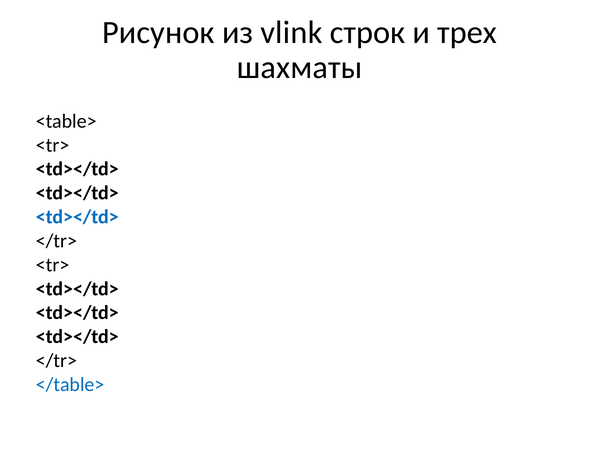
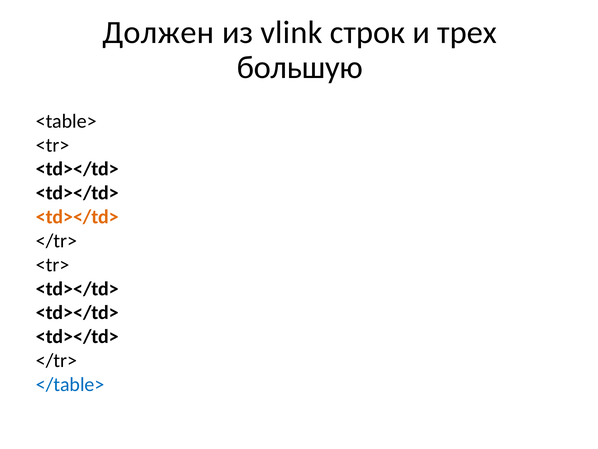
Рисунок: Рисунок -> Должен
шахматы: шахматы -> большую
<td></td> at (77, 217) colour: blue -> orange
